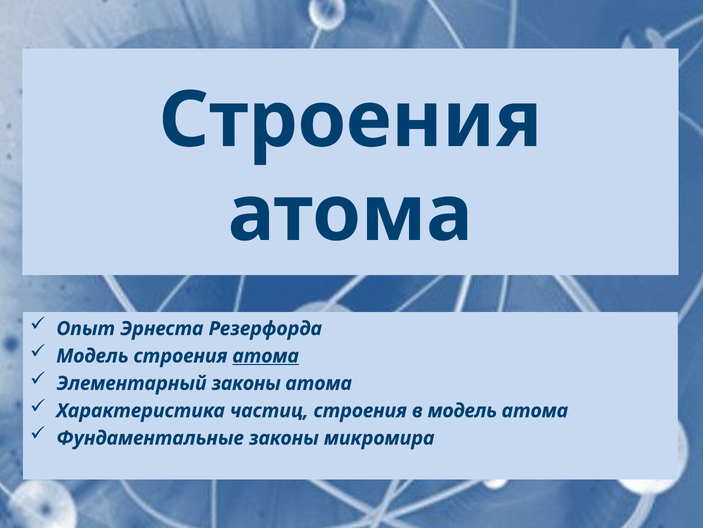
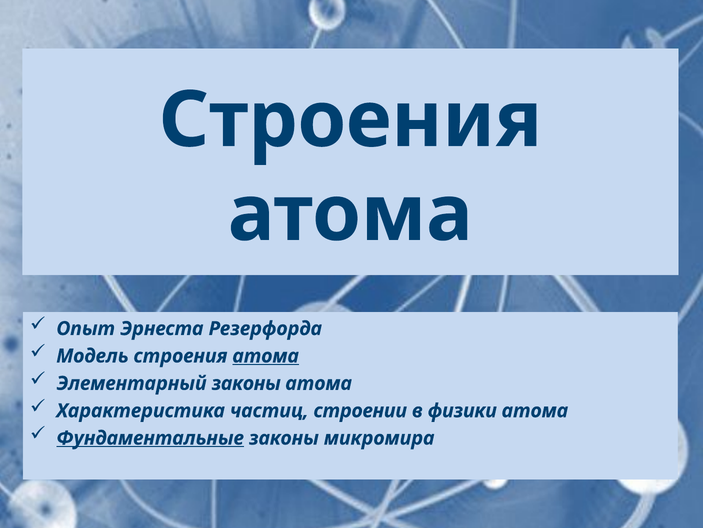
частиц строения: строения -> строении
в модель: модель -> физики
Фундаментальные underline: none -> present
